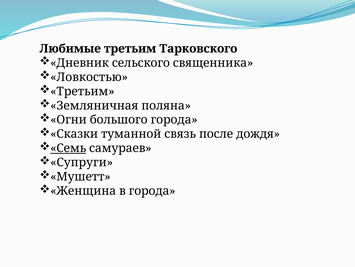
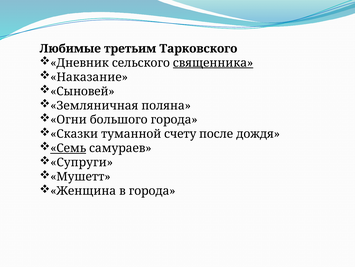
священника underline: none -> present
Ловкостью: Ловкостью -> Наказание
Третьим at (82, 91): Третьим -> Сыновей
связь: связь -> счету
